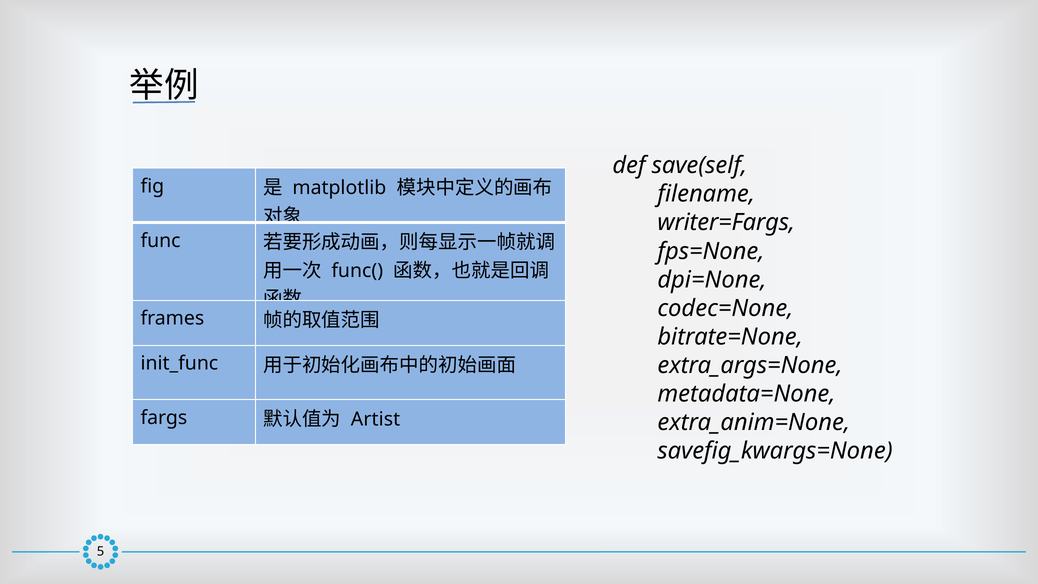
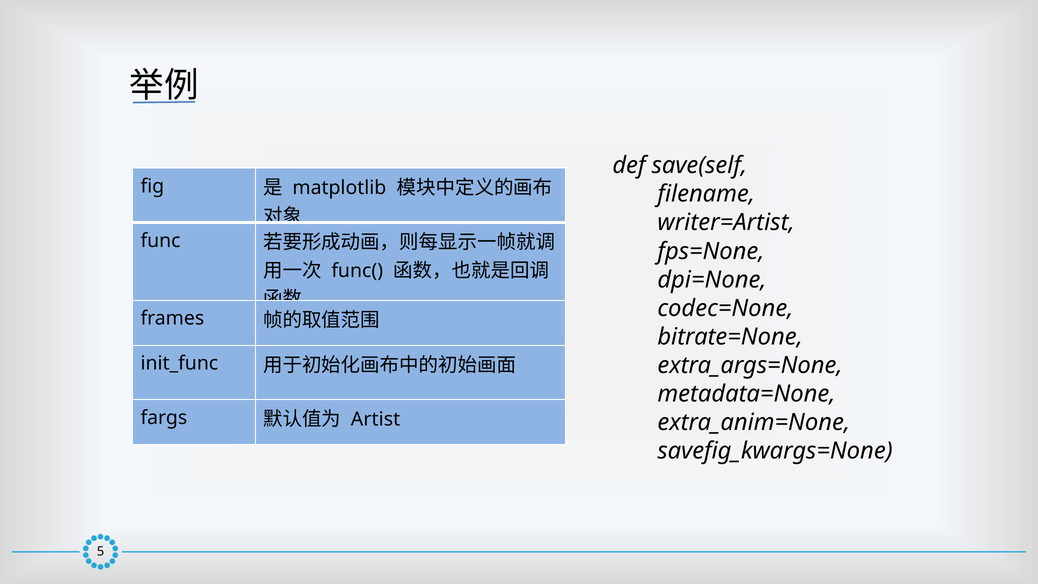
writer=Fargs: writer=Fargs -> writer=Artist
